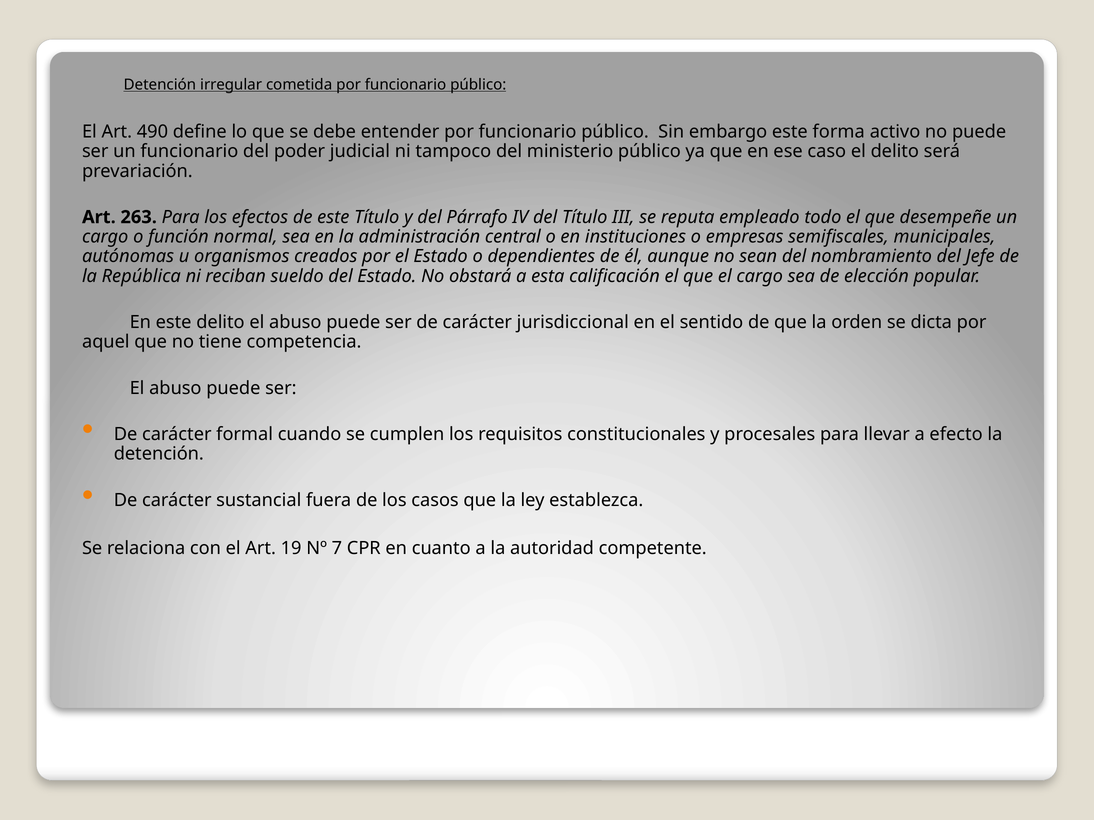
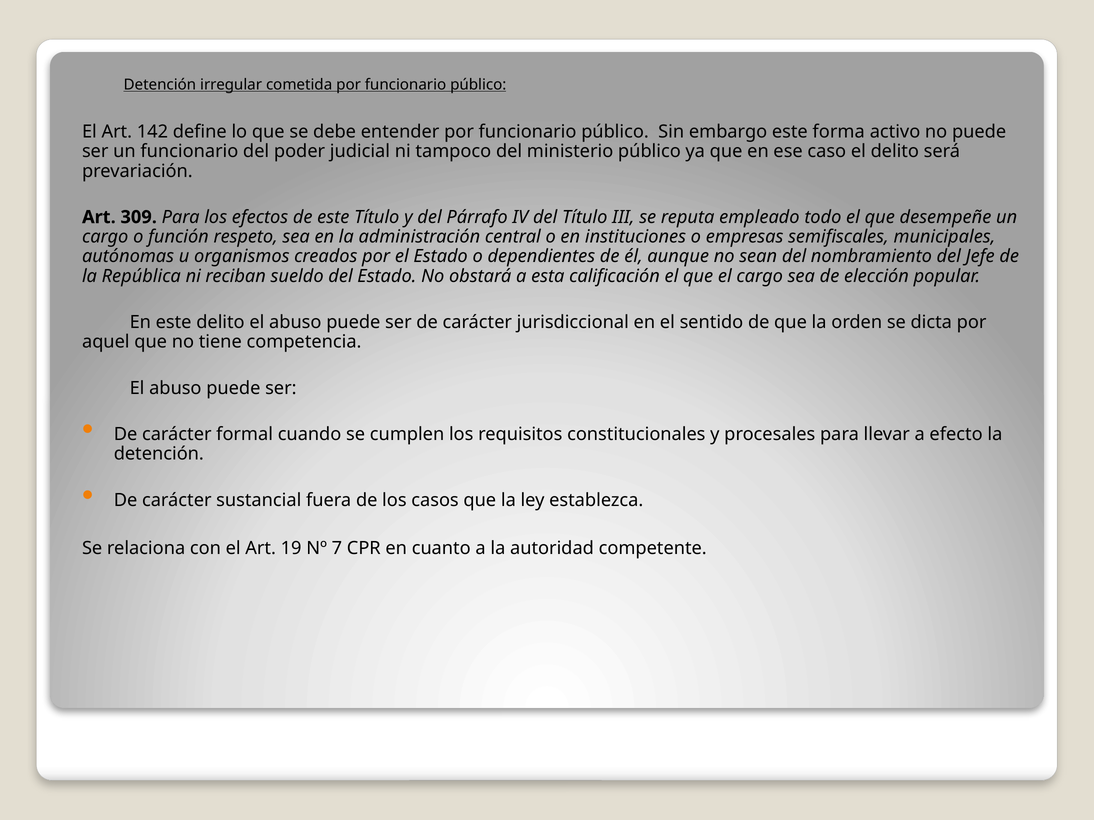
490: 490 -> 142
263: 263 -> 309
normal: normal -> respeto
